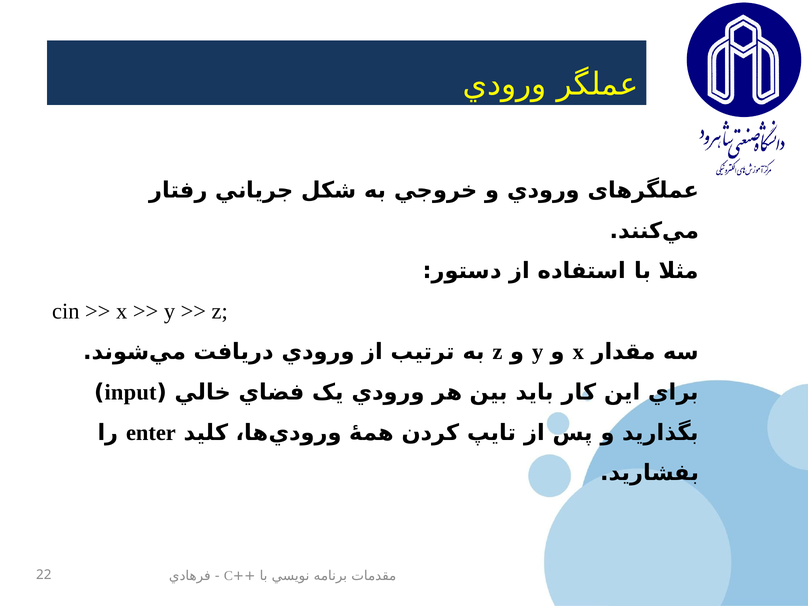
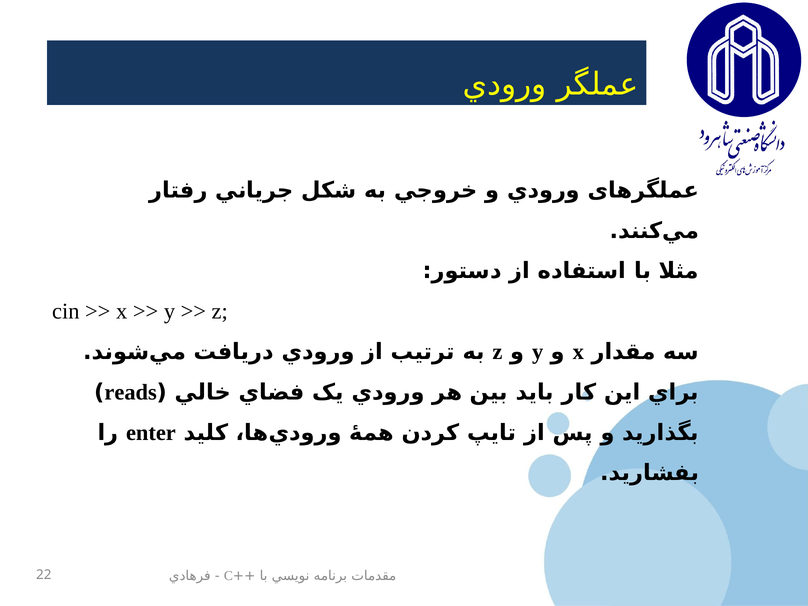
input: input -> reads
